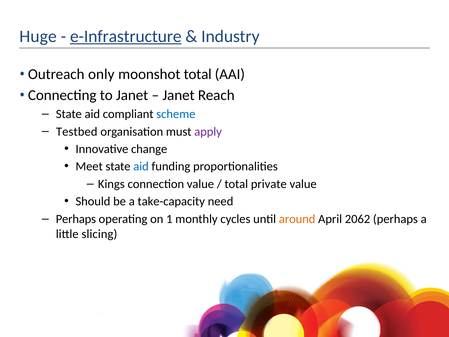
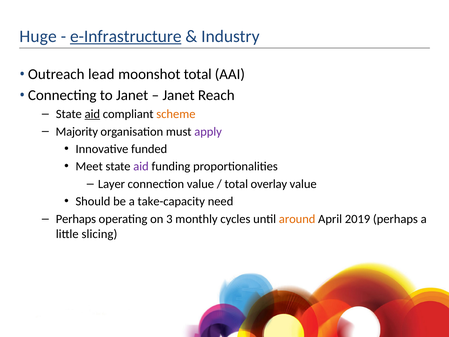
only: only -> lead
aid at (92, 114) underline: none -> present
scheme colour: blue -> orange
Testbed: Testbed -> Majority
change: change -> funded
aid at (141, 166) colour: blue -> purple
Kings: Kings -> Layer
private: private -> overlay
1: 1 -> 3
2062: 2062 -> 2019
